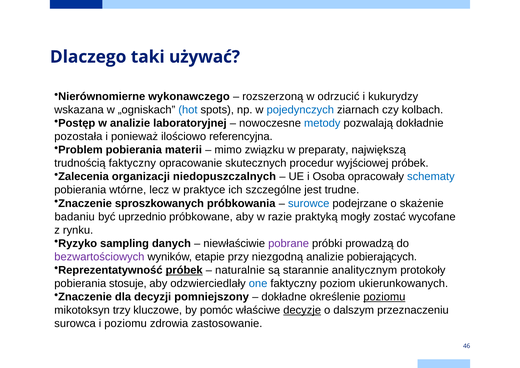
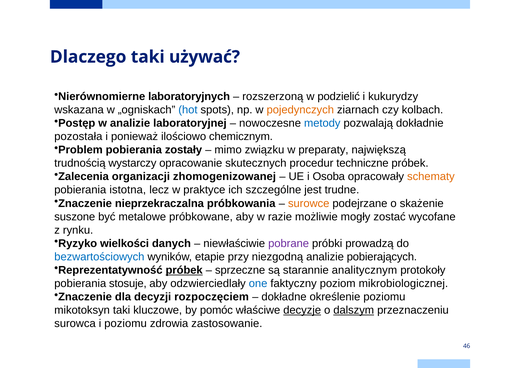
wykonawczego: wykonawczego -> laboratoryjnych
odrzucić: odrzucić -> podzielić
pojedynczych colour: blue -> orange
referencyjna: referencyjna -> chemicznym
materii: materii -> zostały
trudnością faktyczny: faktyczny -> wystarczy
wyjściowej: wyjściowej -> techniczne
niedopuszczalnych: niedopuszczalnych -> zhomogenizowanej
schematy colour: blue -> orange
wtórne: wtórne -> istotna
sproszkowanych: sproszkowanych -> nieprzekraczalna
surowce colour: blue -> orange
badaniu: badaniu -> suszone
uprzednio: uprzednio -> metalowe
praktyką: praktyką -> możliwie
sampling: sampling -> wielkości
bezwartościowych colour: purple -> blue
naturalnie: naturalnie -> sprzeczne
ukierunkowanych: ukierunkowanych -> mikrobiologicznej
pomniejszony: pomniejszony -> rozpoczęciem
poziomu at (384, 297) underline: present -> none
mikotoksyn trzy: trzy -> taki
dalszym underline: none -> present
